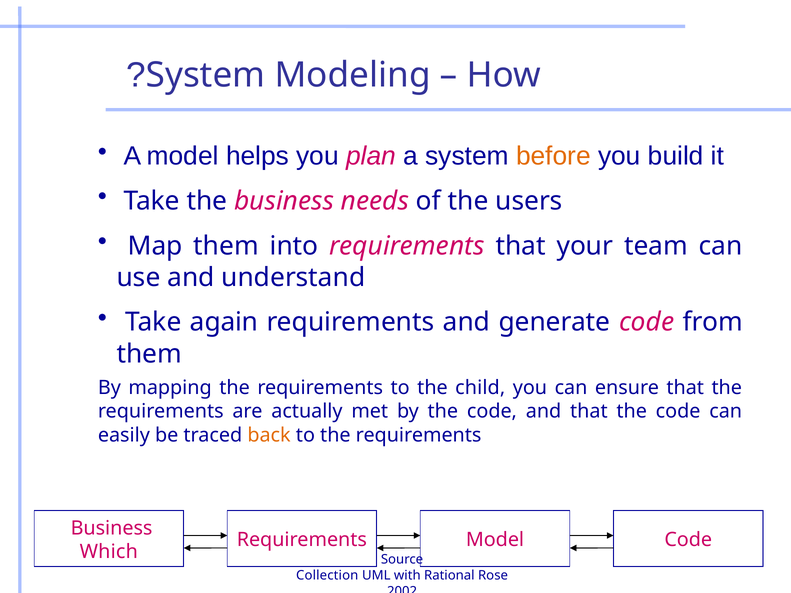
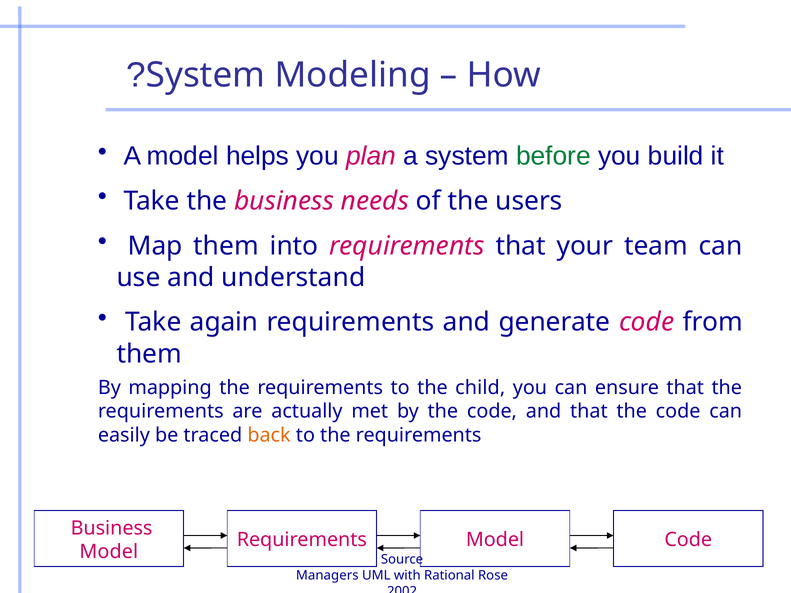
before colour: orange -> green
Which at (109, 552): Which -> Model
Collection: Collection -> Managers
